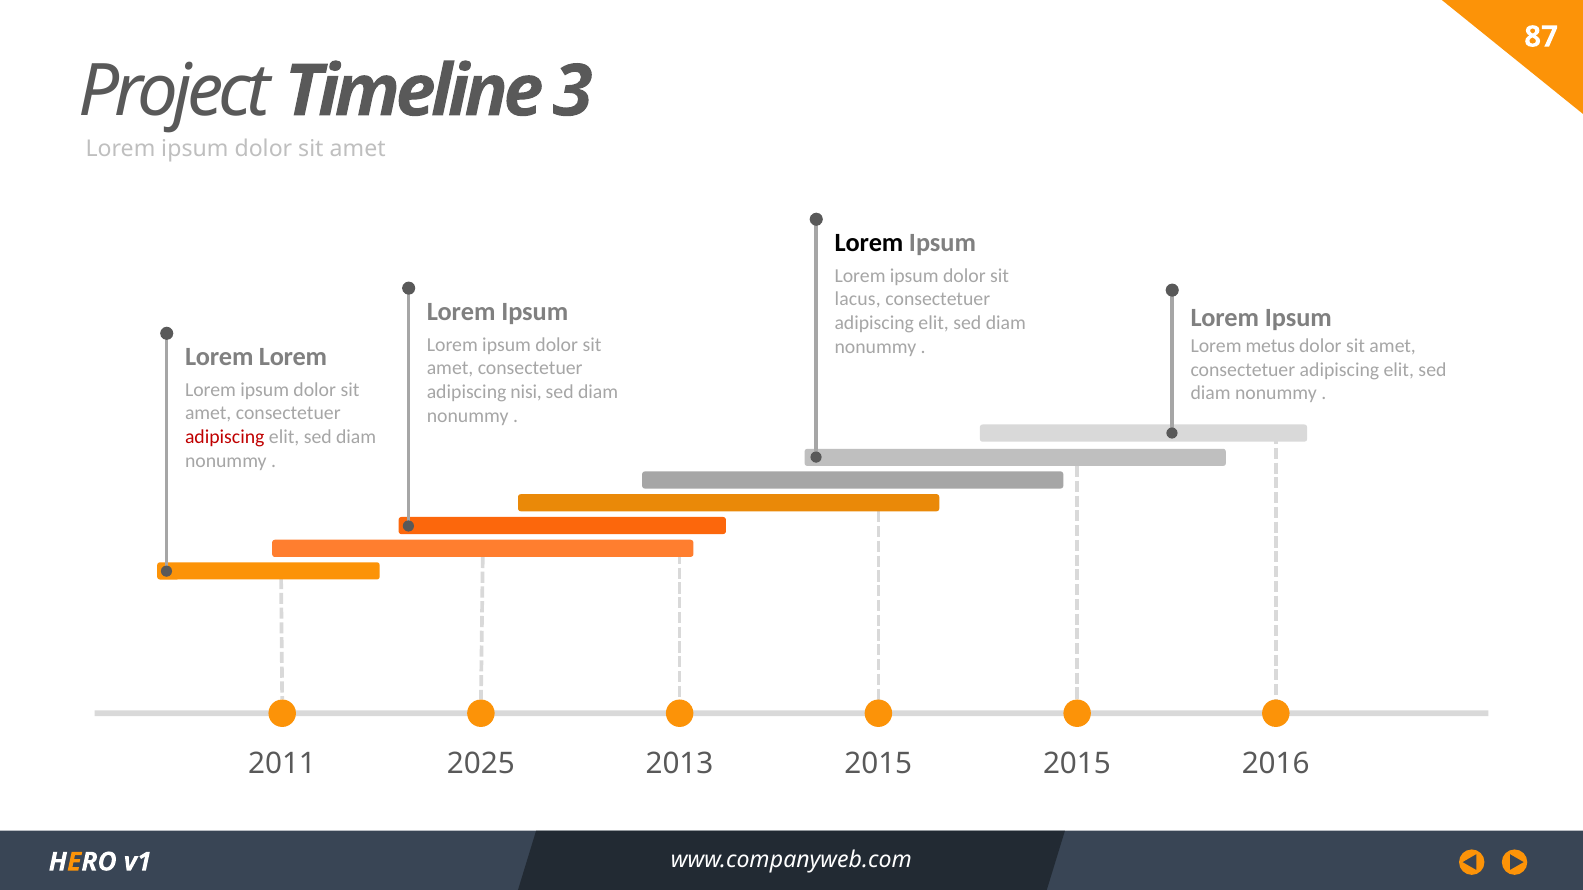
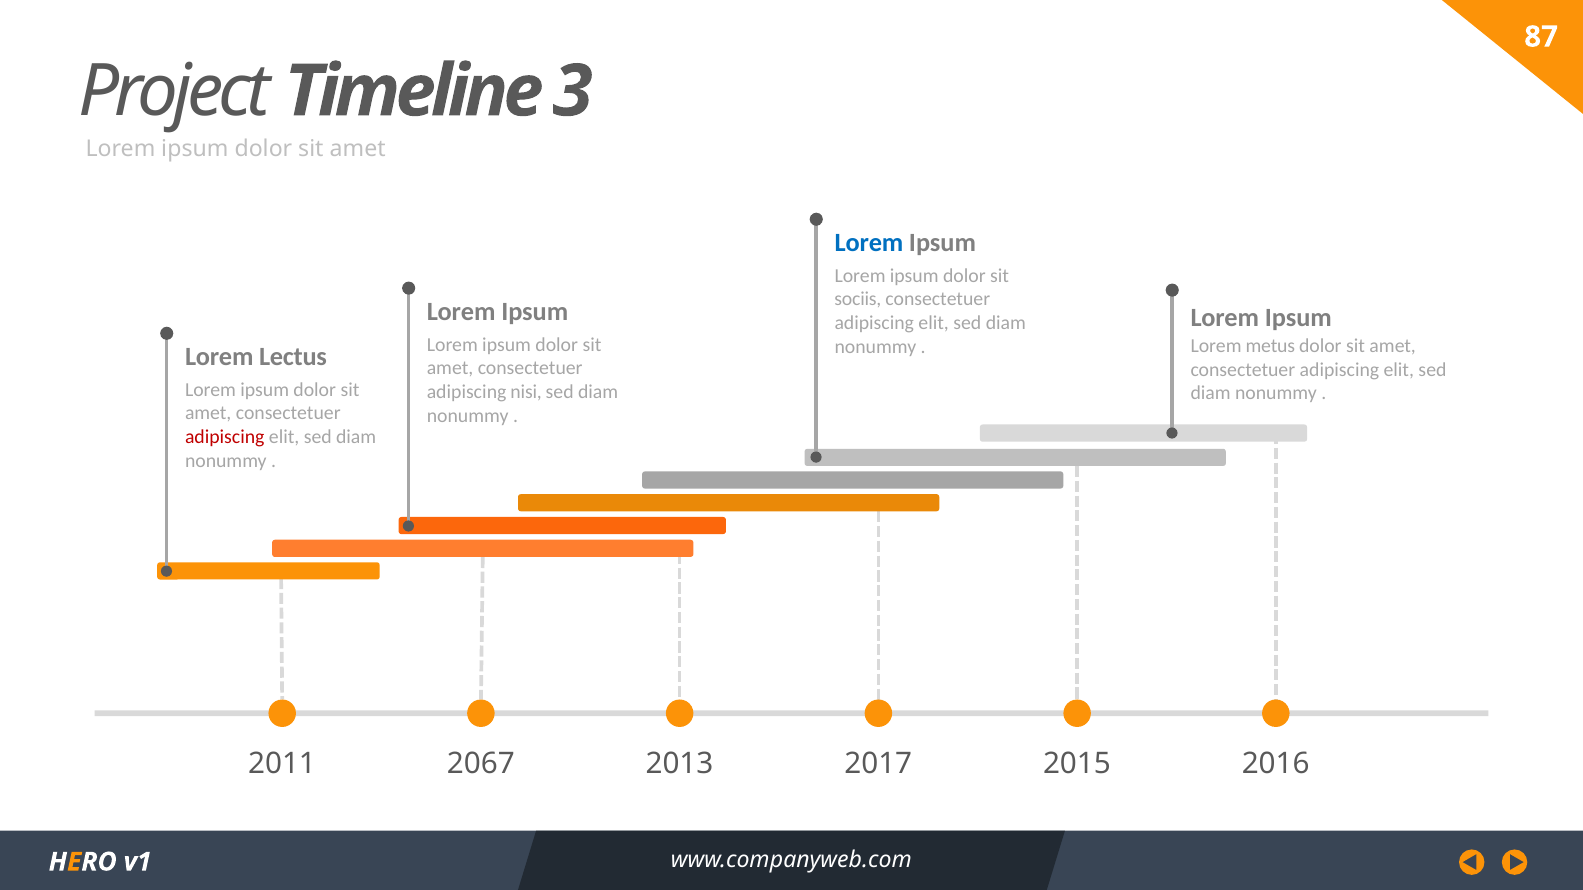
Lorem at (869, 243) colour: black -> blue
lacus: lacus -> sociis
Lorem at (293, 357): Lorem -> Lectus
2025: 2025 -> 2067
2013 2015: 2015 -> 2017
